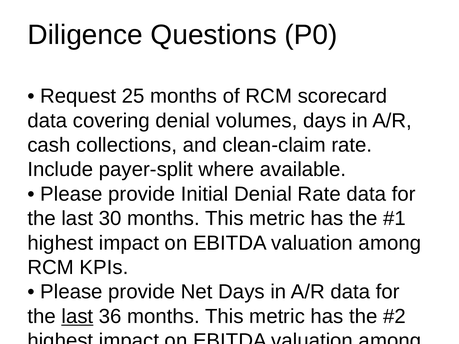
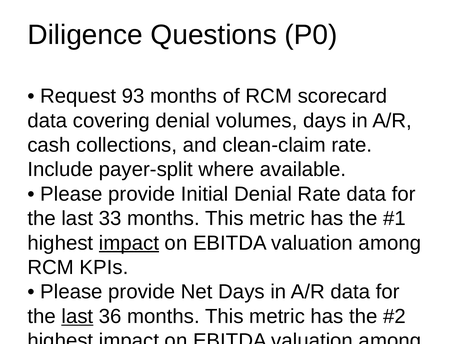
25: 25 -> 93
30: 30 -> 33
impact at (129, 243) underline: none -> present
